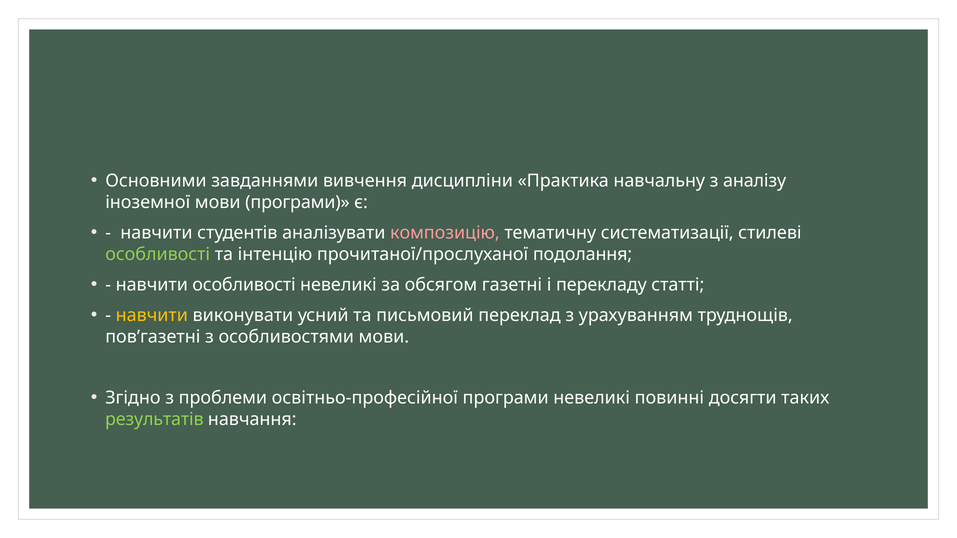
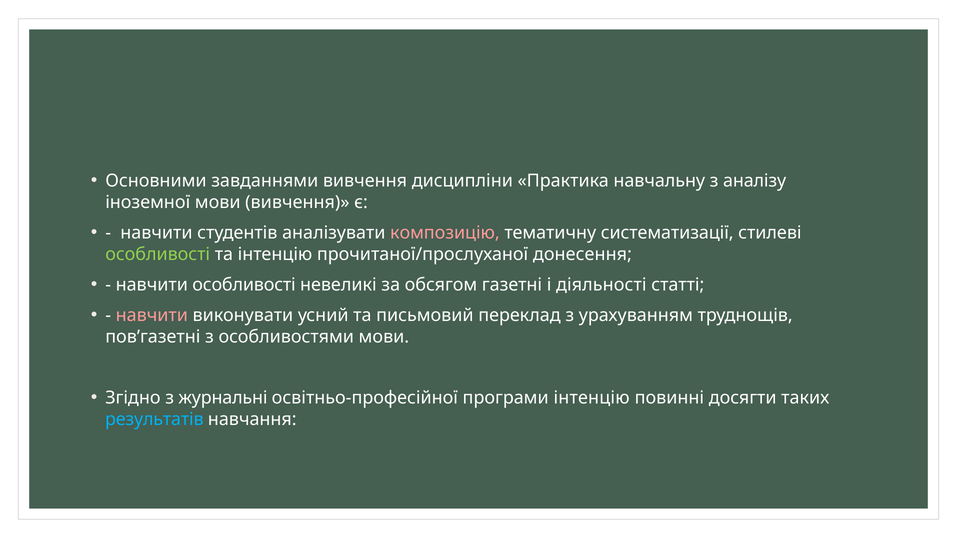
мови програми: програми -> вивчення
подолання: подолання -> донесення
перекладу: перекладу -> діяльності
навчити at (152, 315) colour: yellow -> pink
проблеми: проблеми -> журнальні
програми невеликі: невеликі -> інтенцію
результатів colour: light green -> light blue
